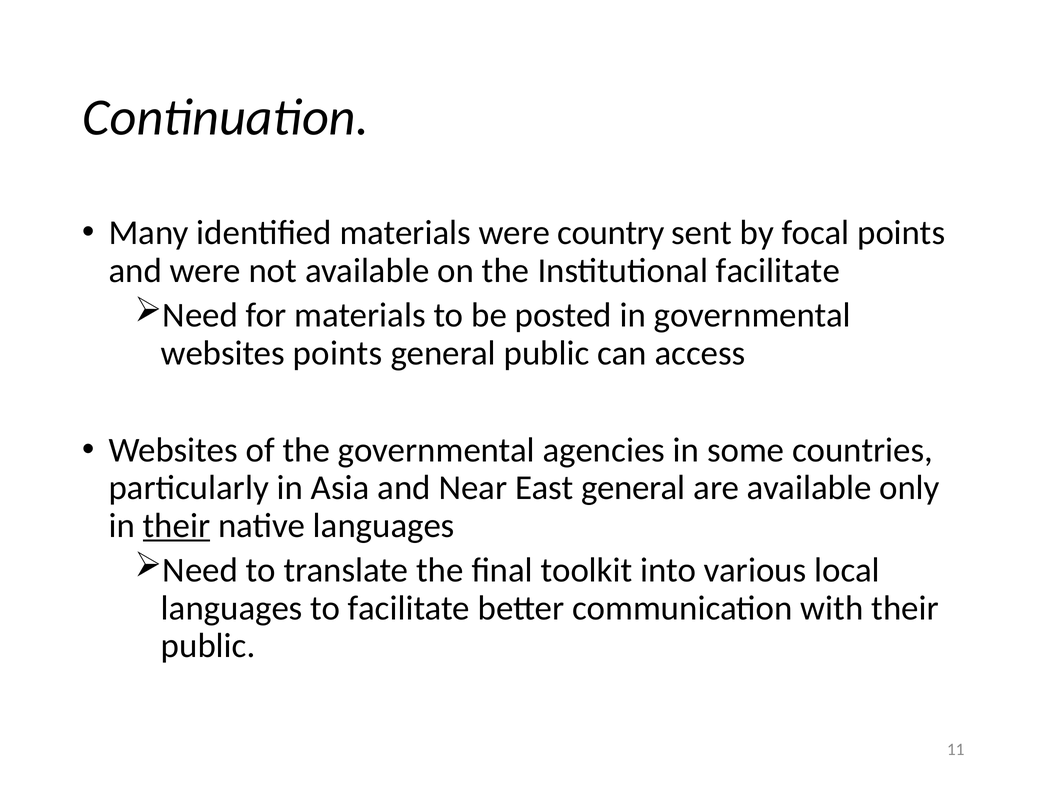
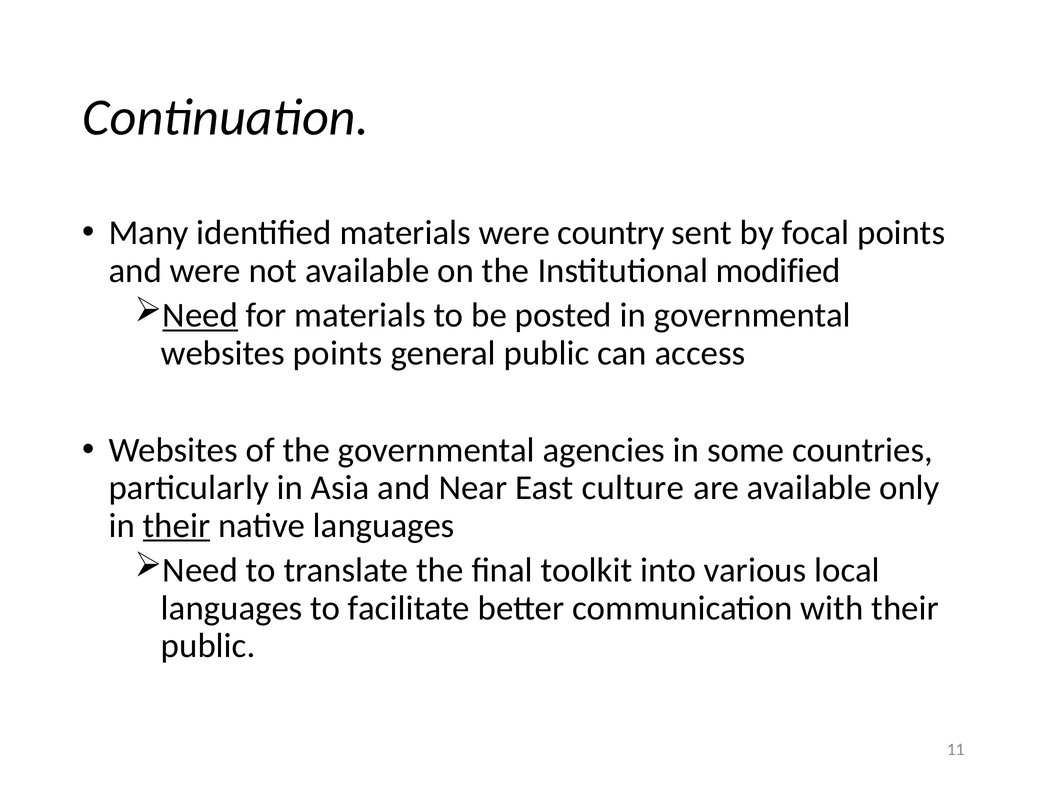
Institutional facilitate: facilitate -> modified
Need at (200, 316) underline: none -> present
East general: general -> culture
